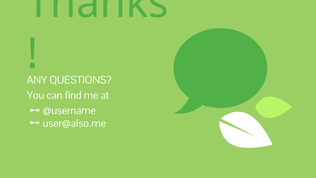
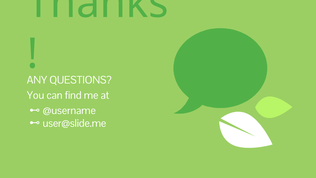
user@also.me: user@also.me -> user@slide.me
